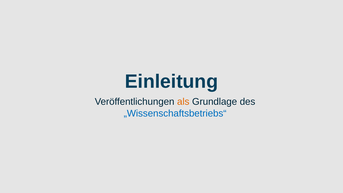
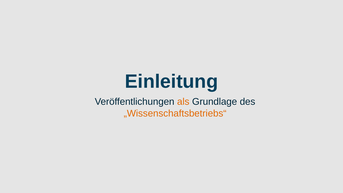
„Wissenschaftsbetriebs“ colour: blue -> orange
